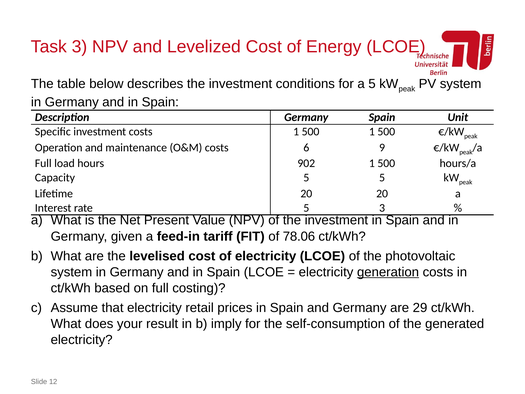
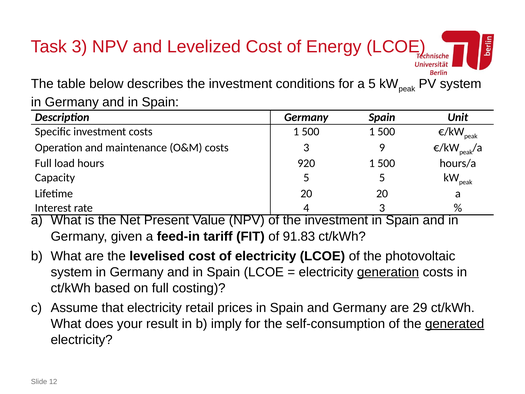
costs 6: 6 -> 3
902: 902 -> 920
rate 5: 5 -> 4
78.06: 78.06 -> 91.83
generated underline: none -> present
